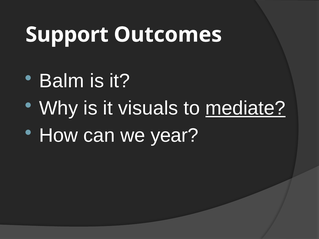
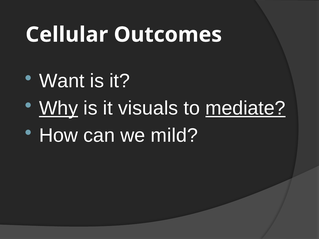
Support: Support -> Cellular
Balm: Balm -> Want
Why underline: none -> present
year: year -> mild
